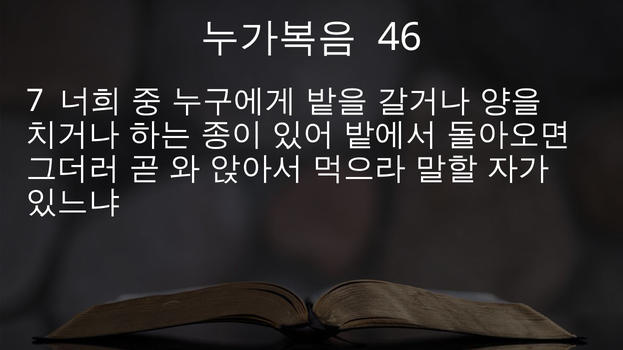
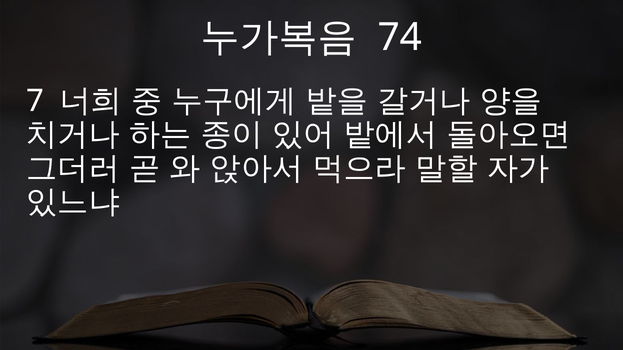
46: 46 -> 74
